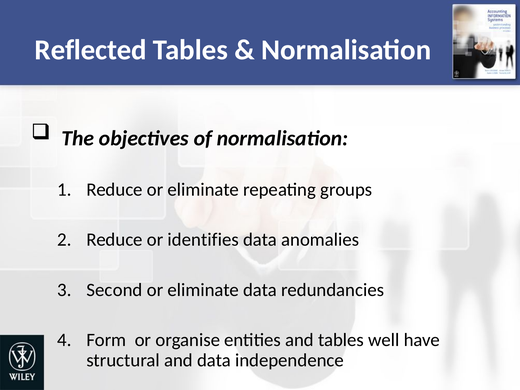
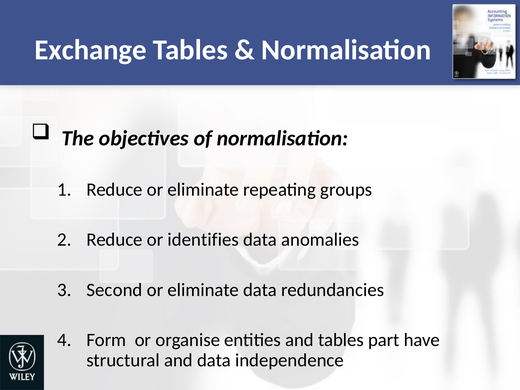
Reflected: Reflected -> Exchange
well: well -> part
